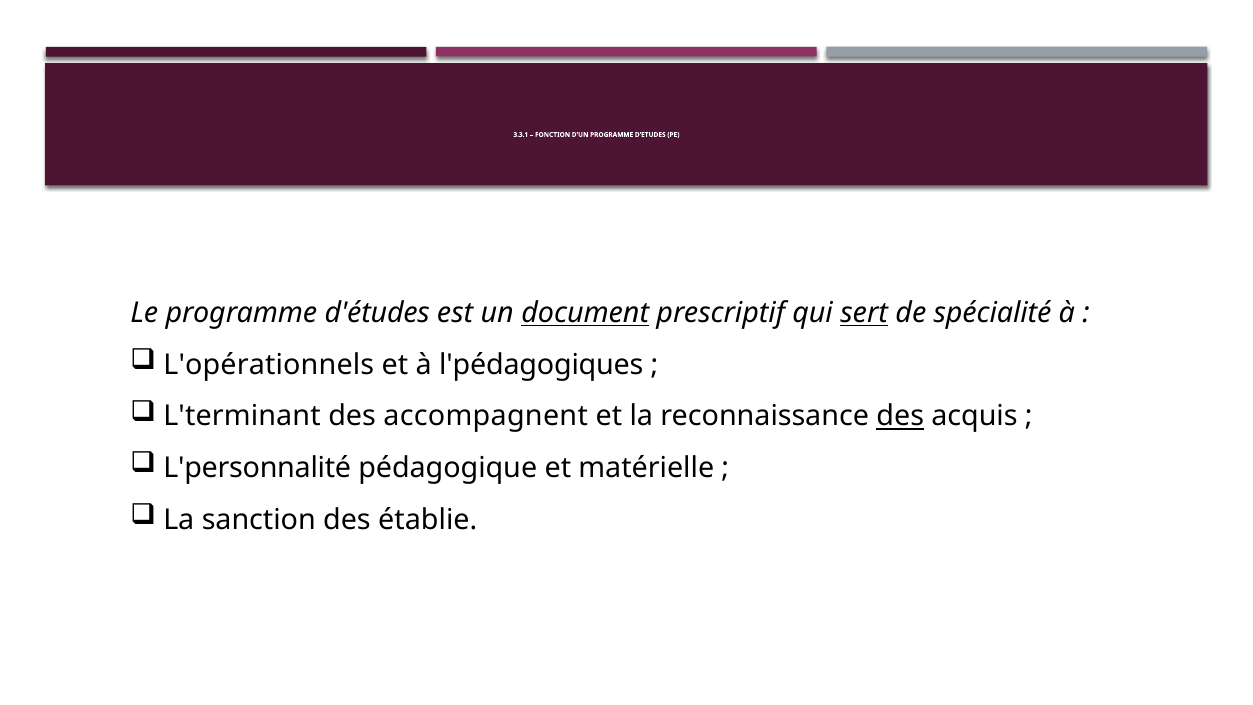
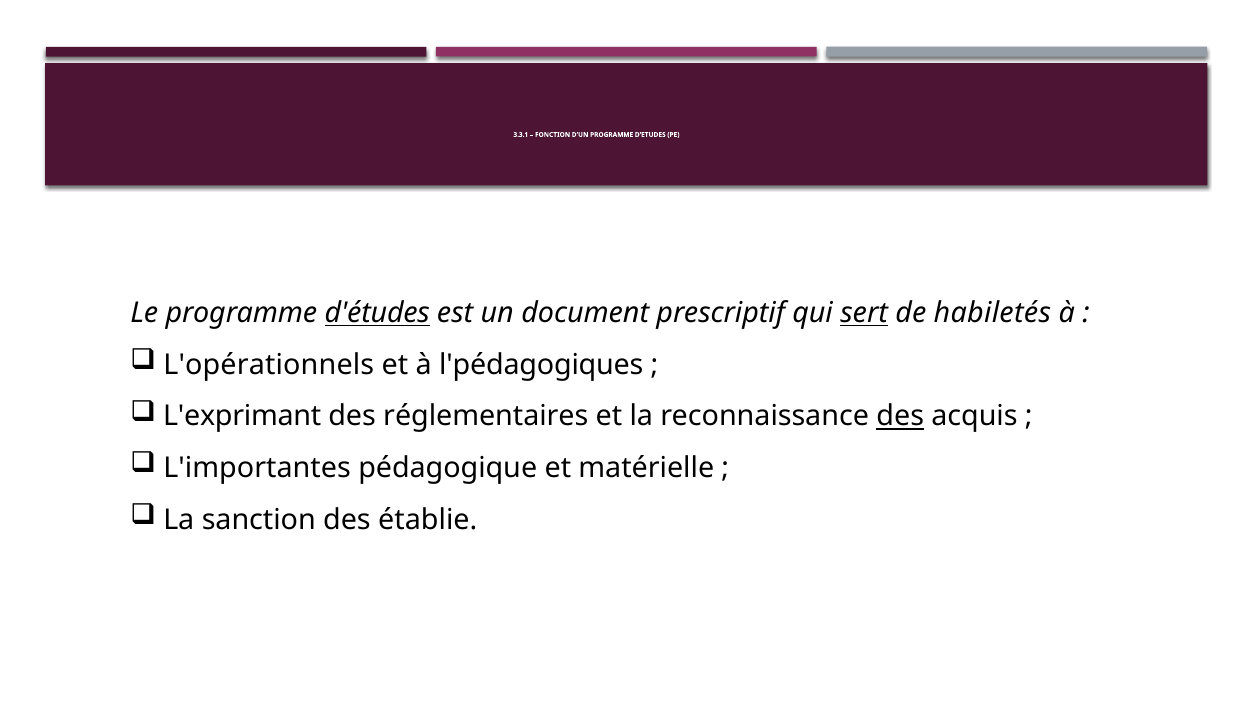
d'études underline: none -> present
document underline: present -> none
spécialité: spécialité -> habiletés
L'terminant: L'terminant -> L'exprimant
accompagnent: accompagnent -> réglementaires
L'personnalité: L'personnalité -> L'importantes
